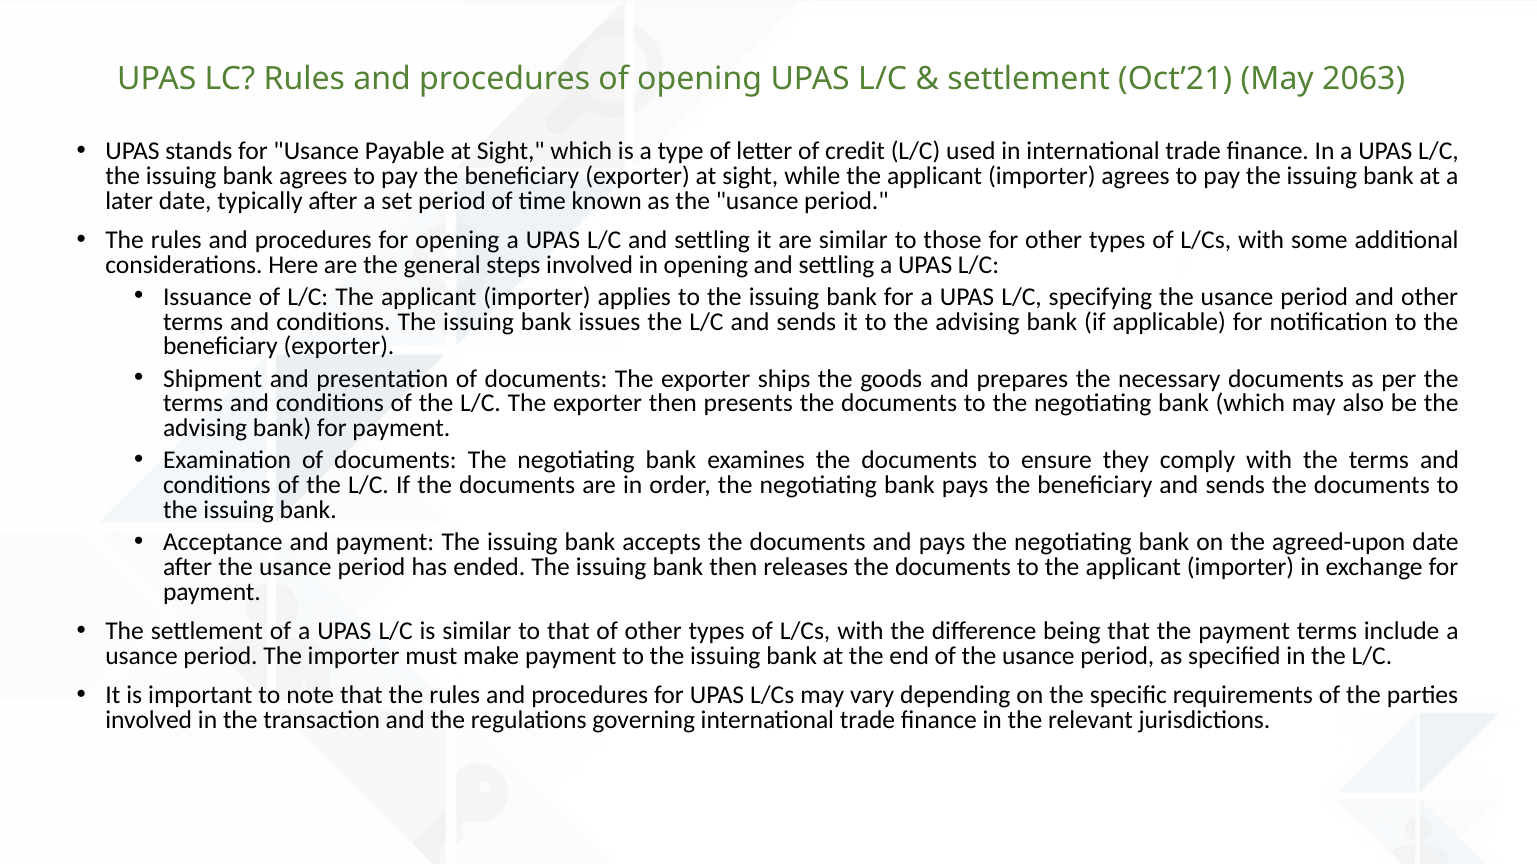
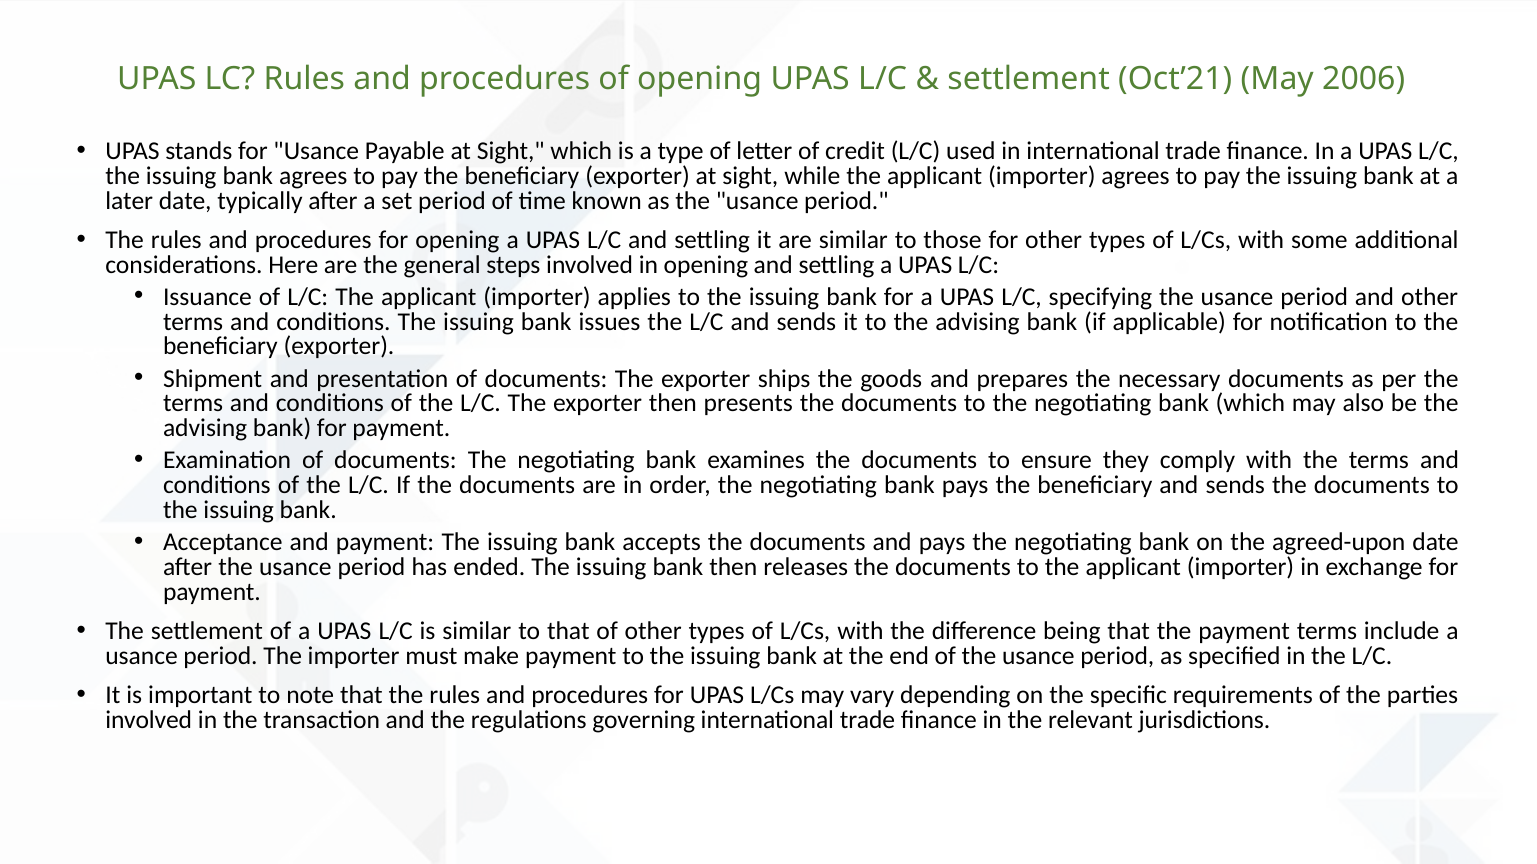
2063: 2063 -> 2006
